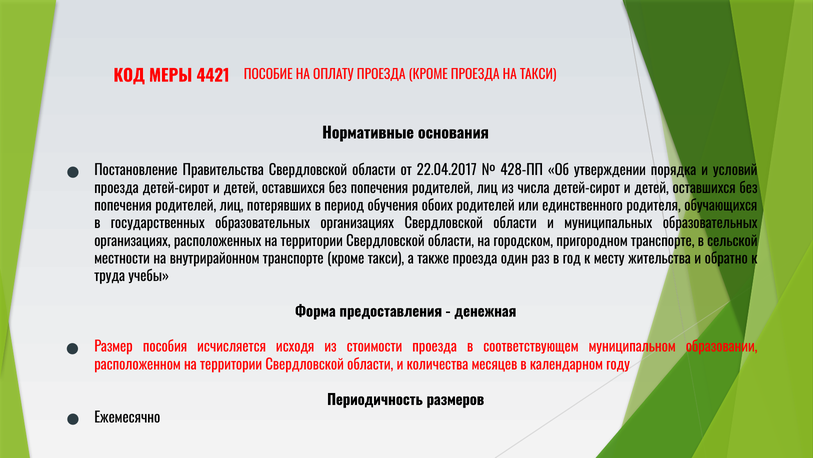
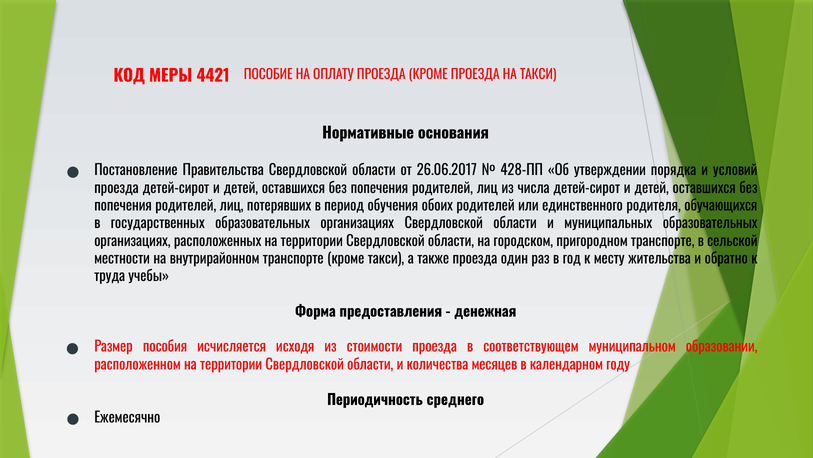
22.04.2017: 22.04.2017 -> 26.06.2017
размеров: размеров -> среднего
